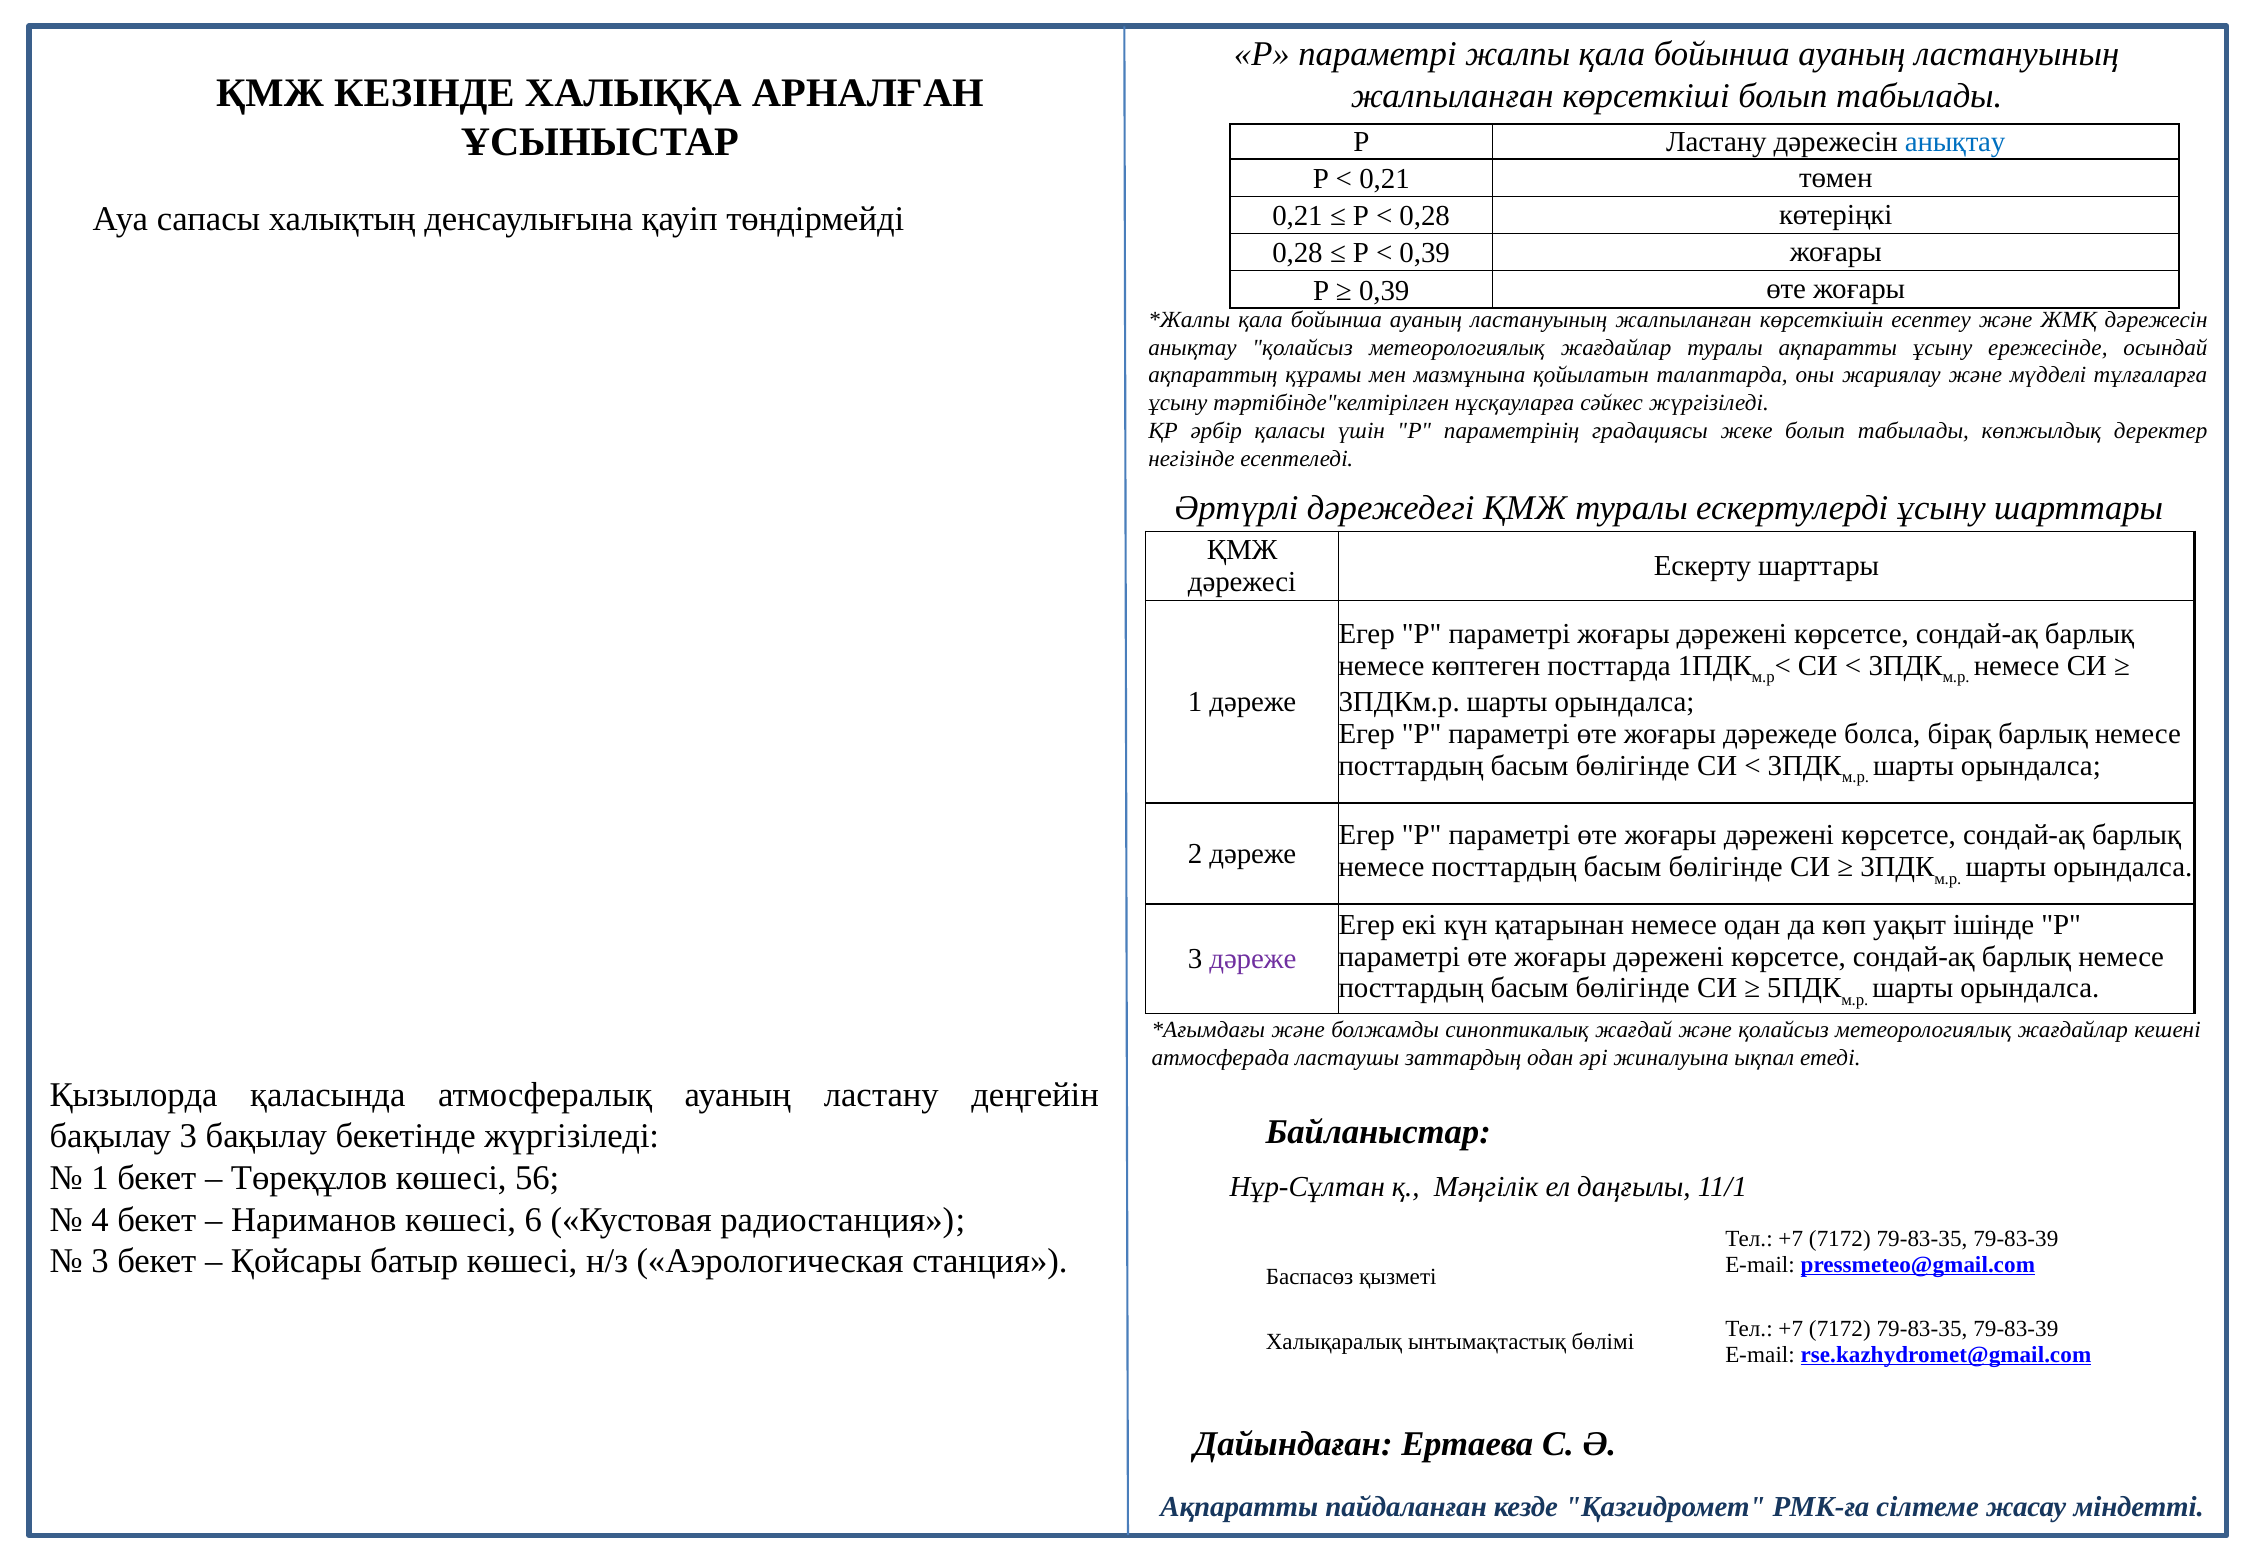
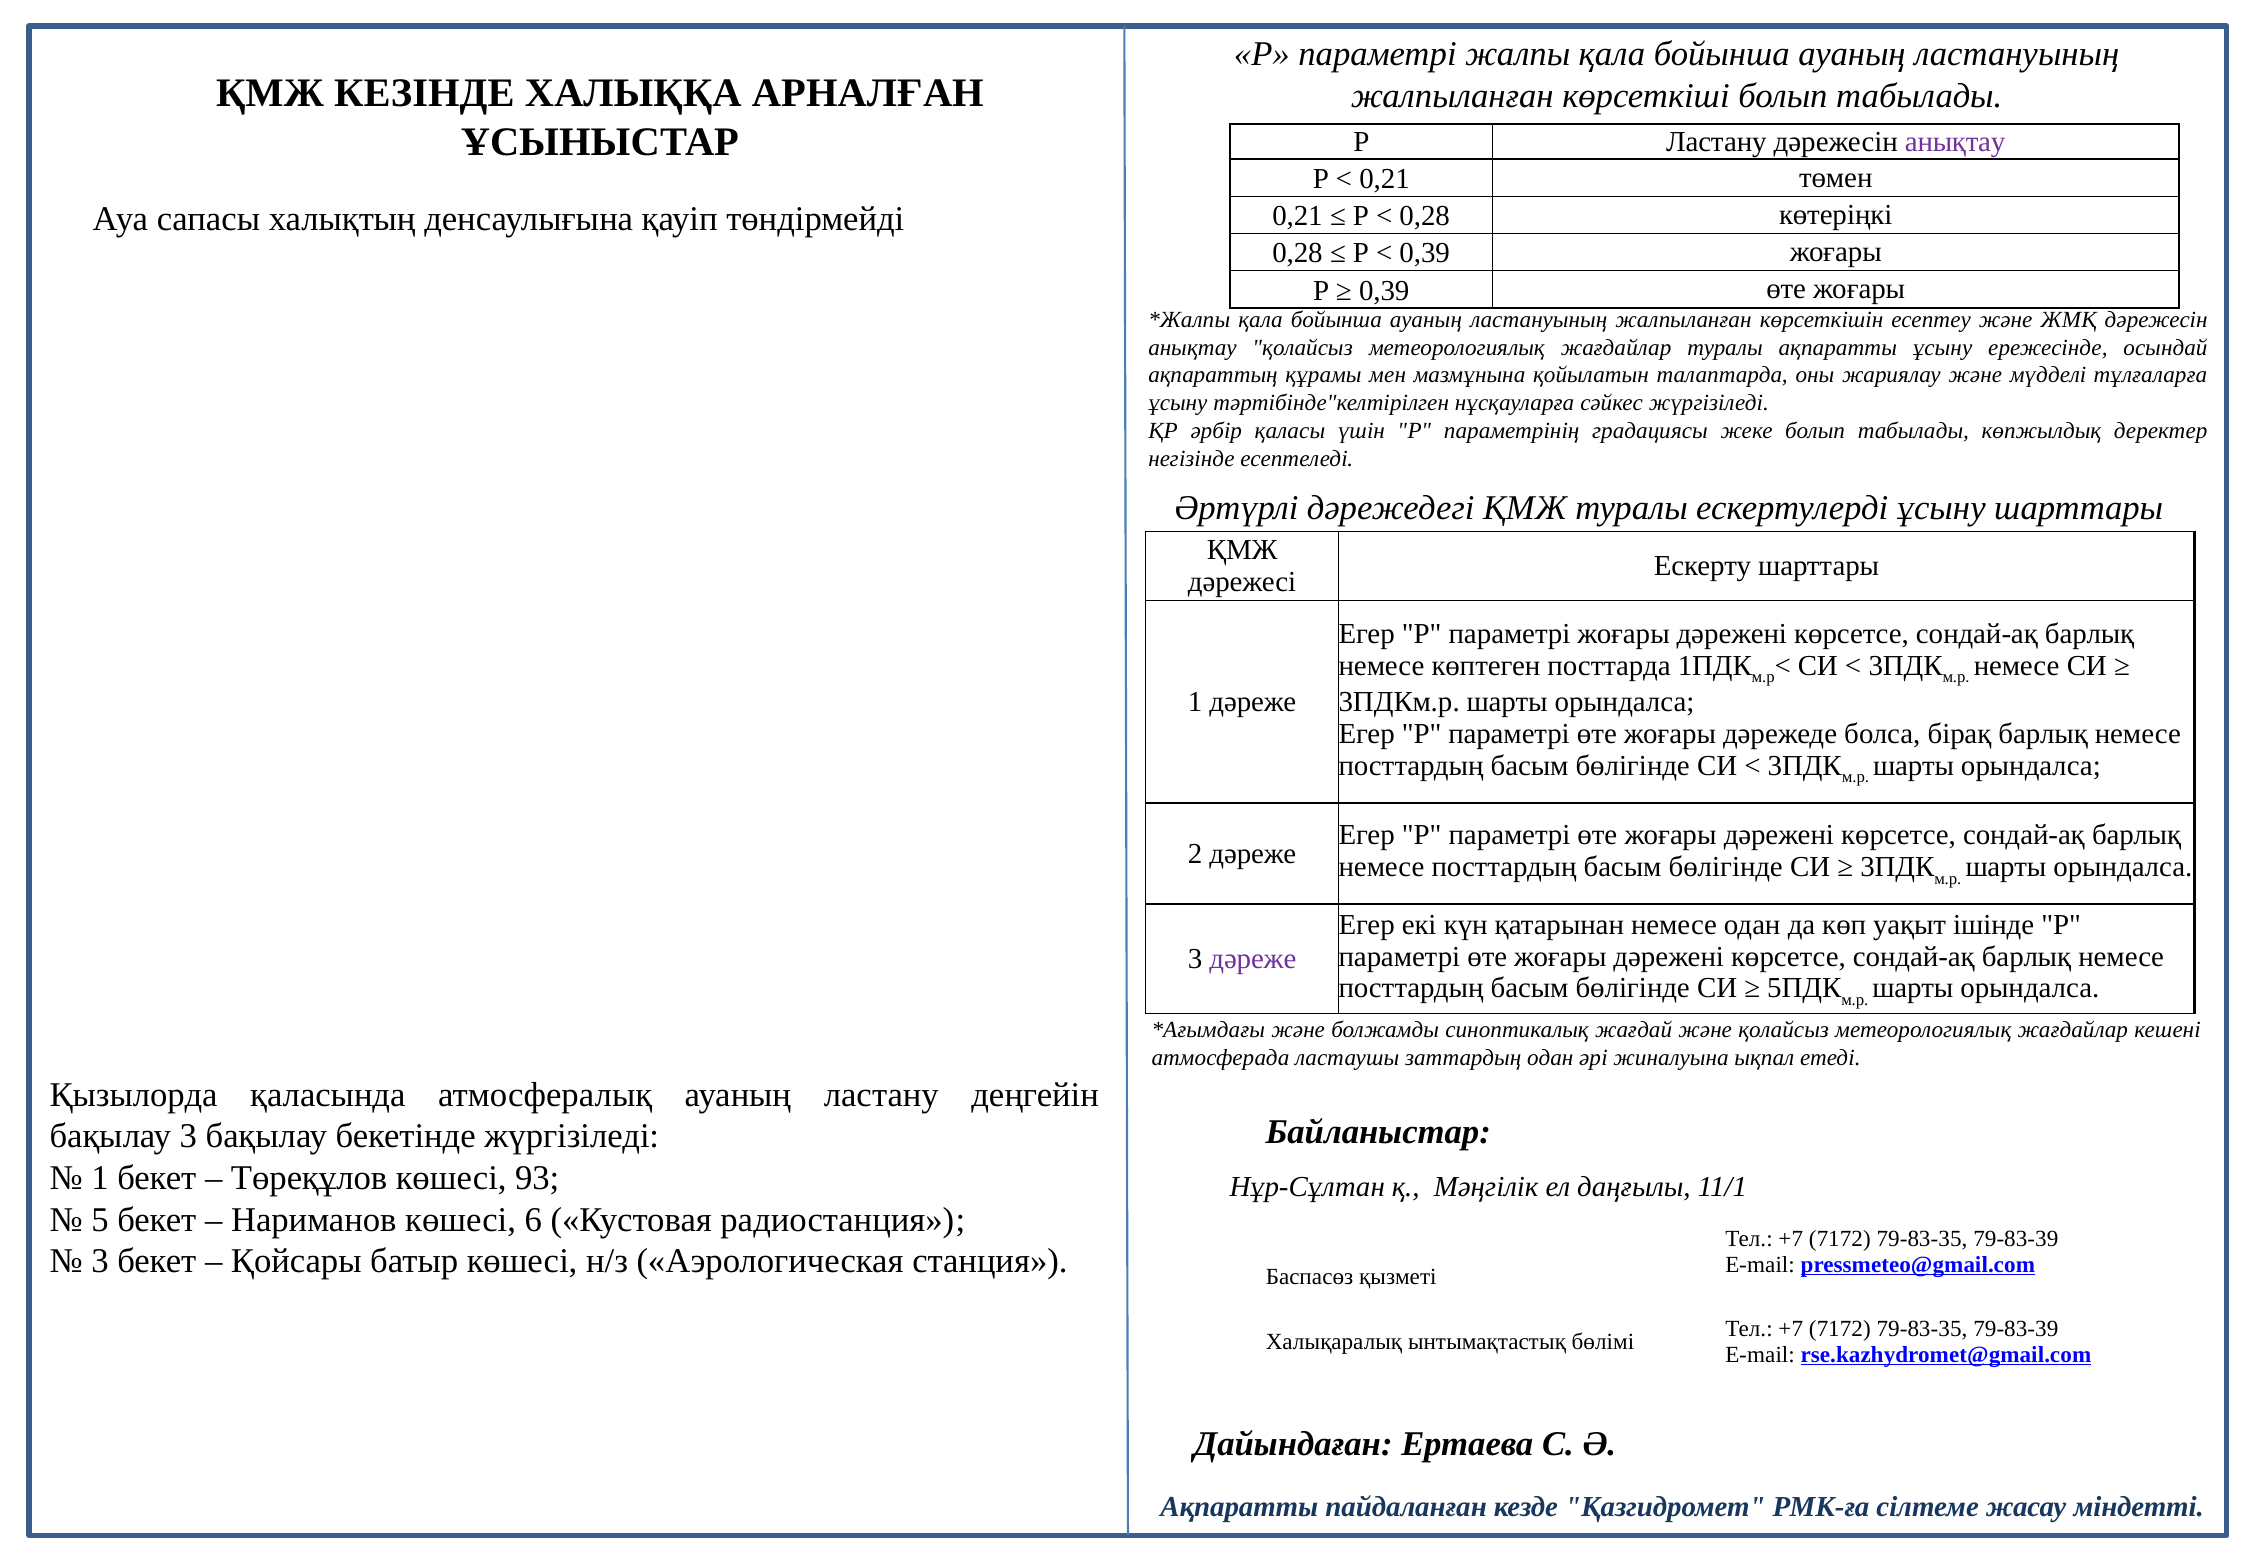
анықтау at (1955, 142) colour: blue -> purple
56: 56 -> 93
4: 4 -> 5
